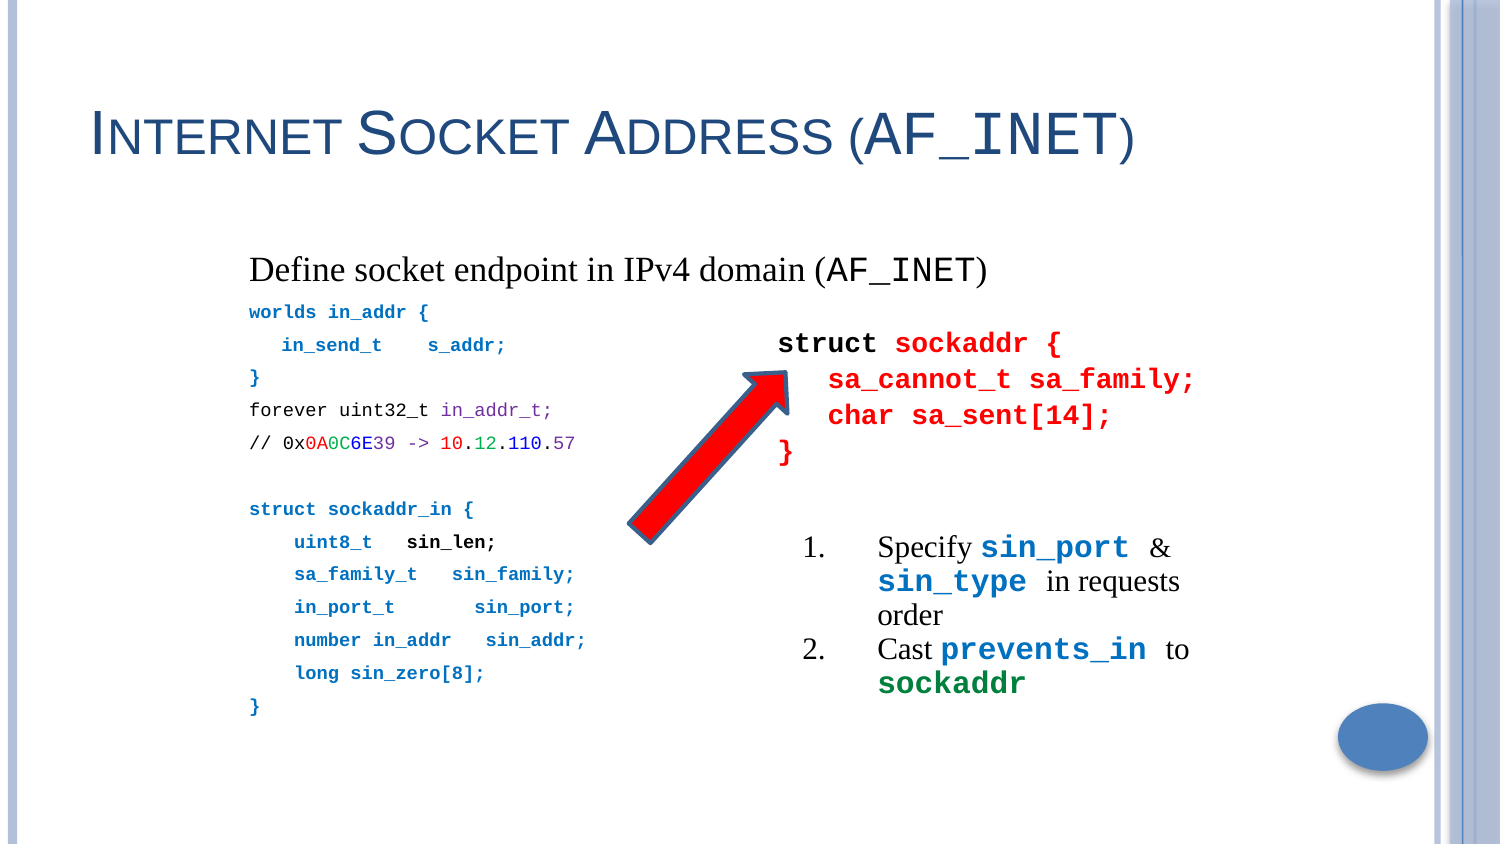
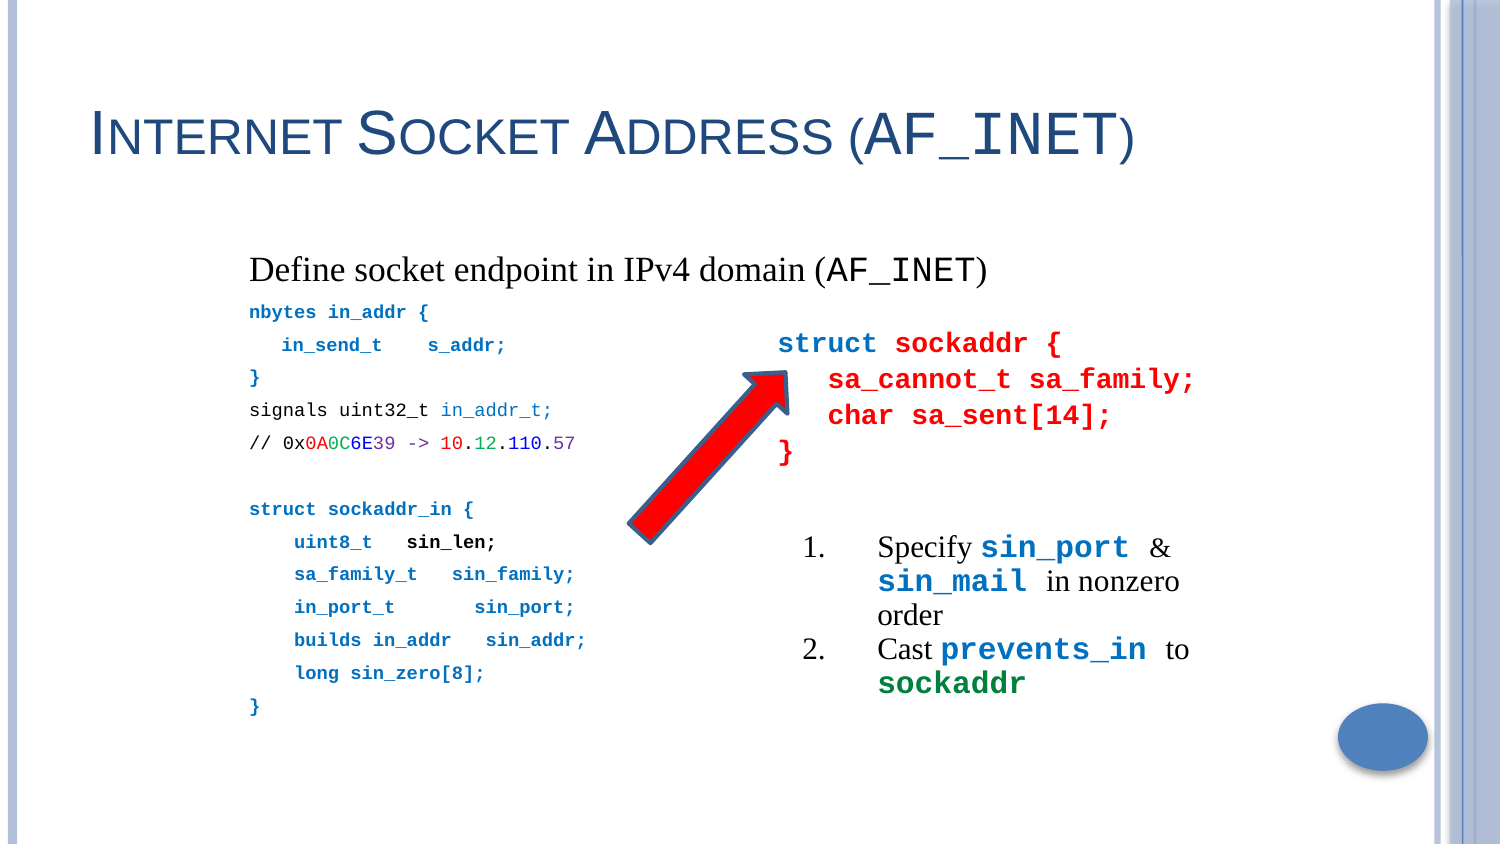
worlds: worlds -> nbytes
struct at (828, 343) colour: black -> blue
forever: forever -> signals
in_addr_t colour: purple -> blue
sin_type: sin_type -> sin_mail
requests: requests -> nonzero
number: number -> builds
